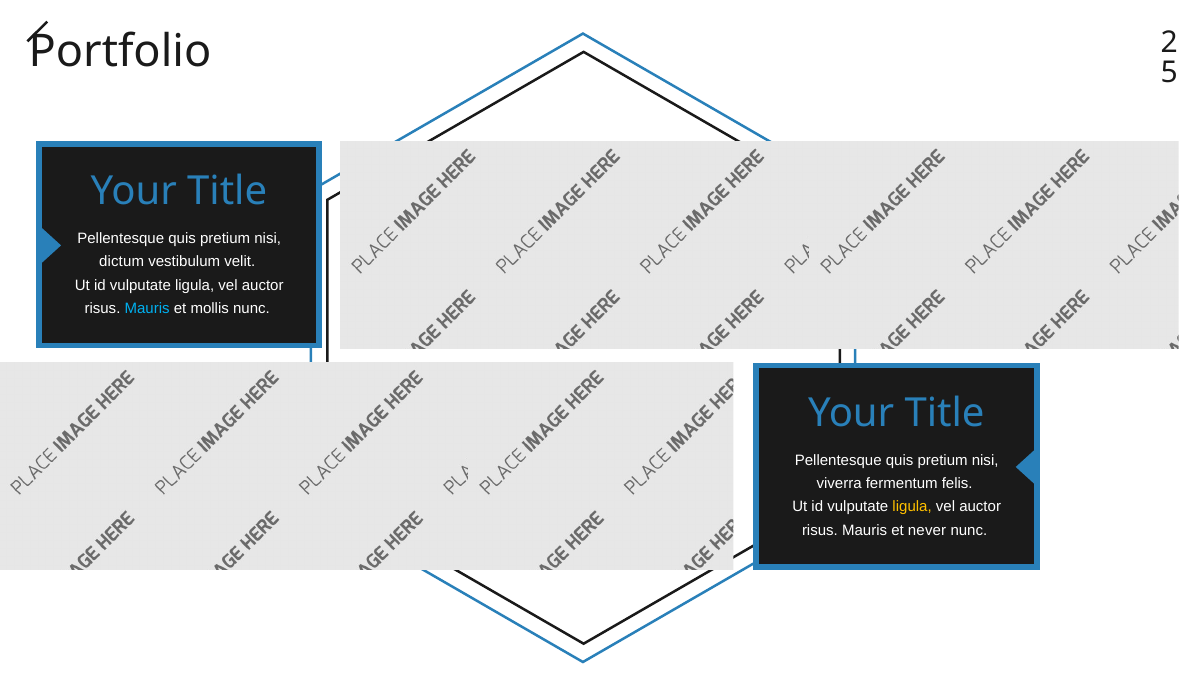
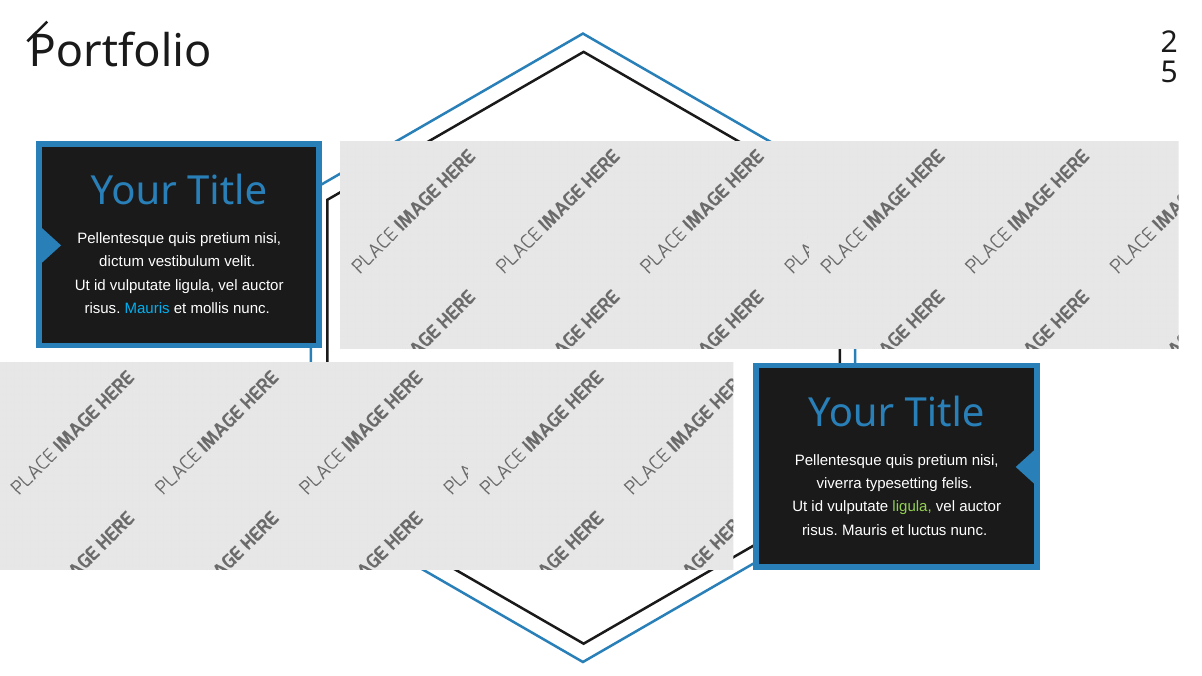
fermentum: fermentum -> typesetting
ligula at (912, 507) colour: yellow -> light green
never: never -> luctus
